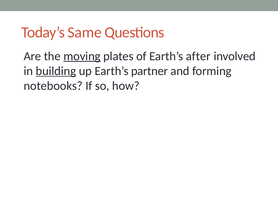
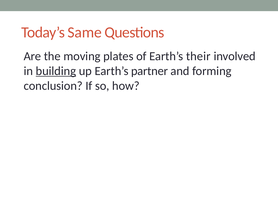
moving underline: present -> none
after: after -> their
notebooks: notebooks -> conclusion
